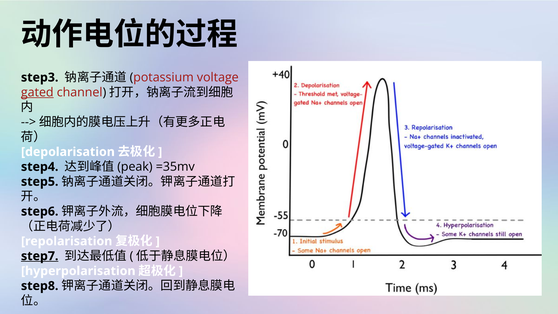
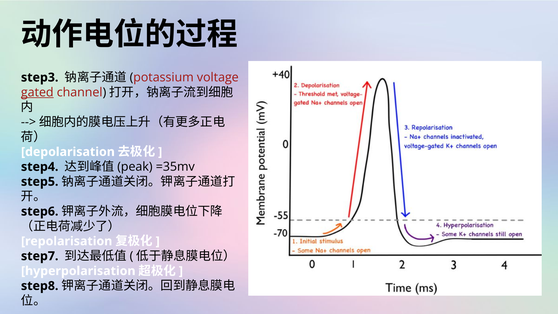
step7 underline: present -> none
